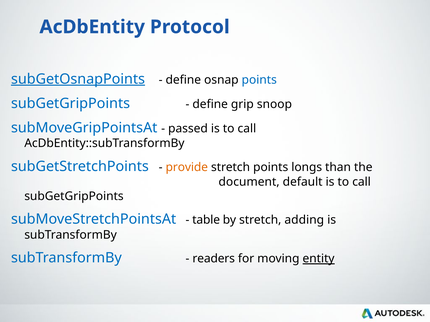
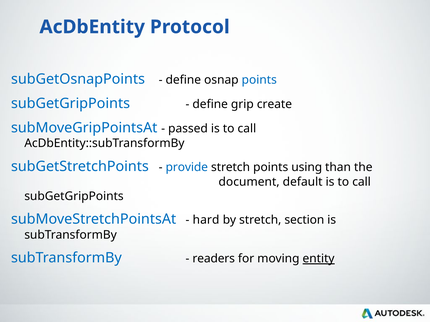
subGetOsnapPoints underline: present -> none
snoop: snoop -> create
provide colour: orange -> blue
longs: longs -> using
table: table -> hard
adding: adding -> section
